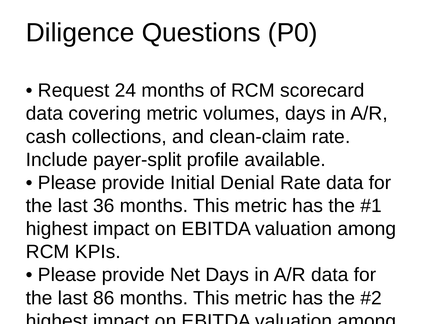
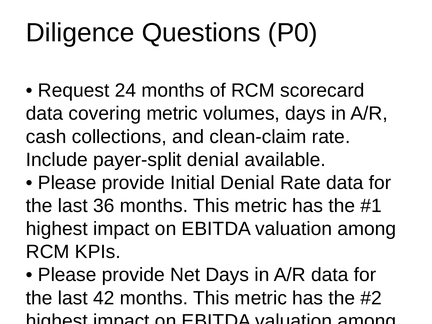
payer-split profile: profile -> denial
86: 86 -> 42
